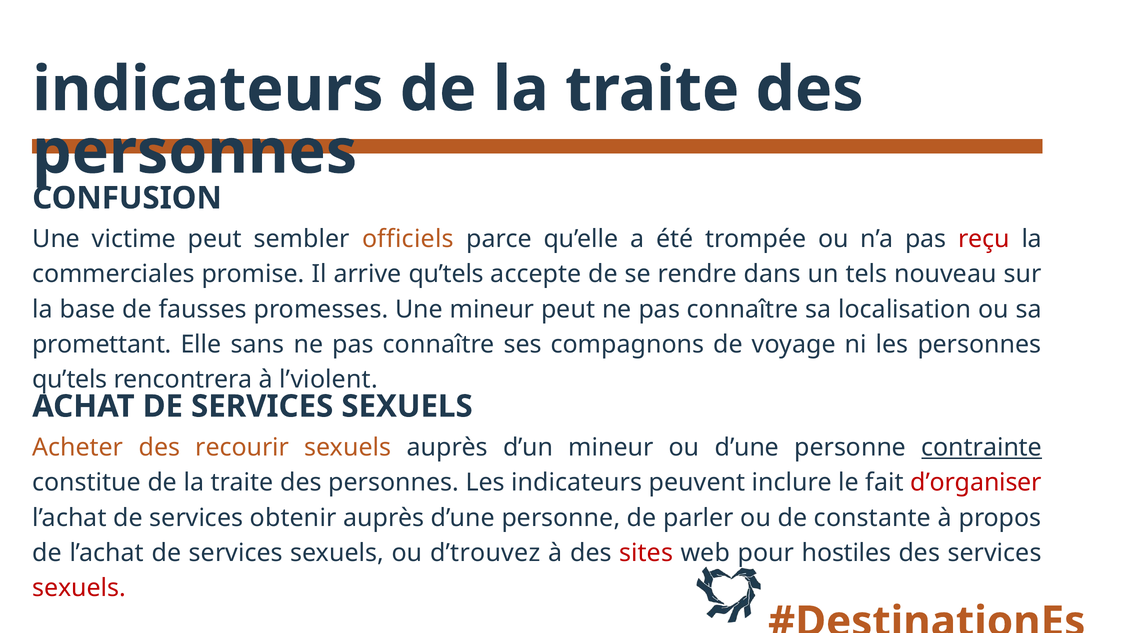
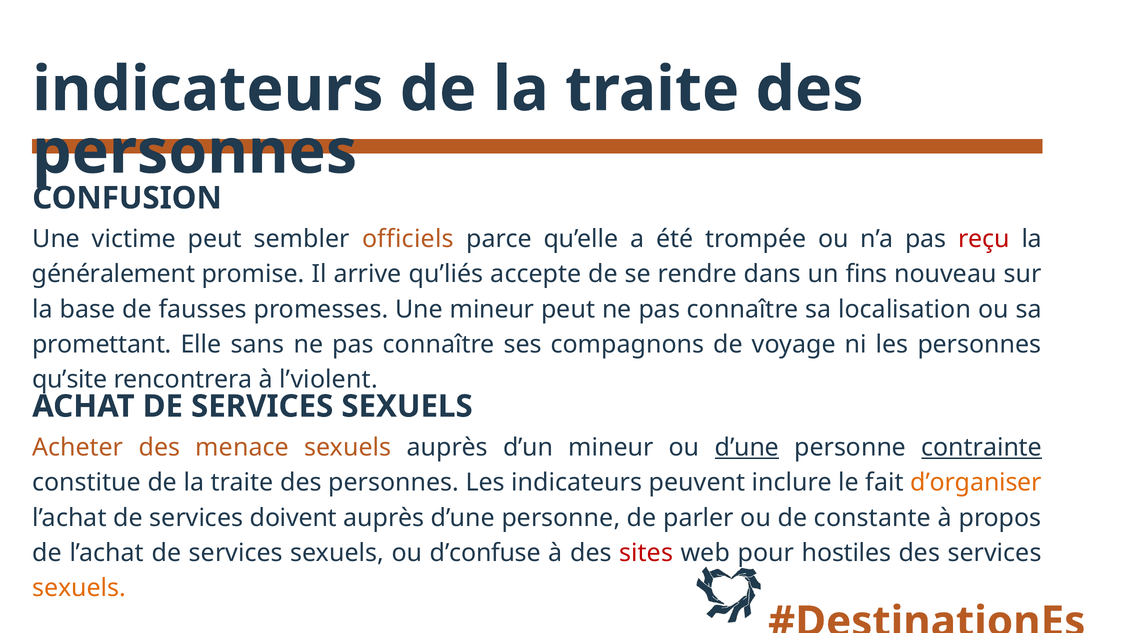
commerciales: commerciales -> généralement
arrive qu’tels: qu’tels -> qu’liés
tels: tels -> fins
qu’tels at (70, 379): qu’tels -> qu’site
recourir: recourir -> menace
d’une at (747, 447) underline: none -> present
d’organiser colour: red -> orange
obtenir: obtenir -> doivent
d’trouvez: d’trouvez -> d’confuse
sexuels at (79, 588) colour: red -> orange
